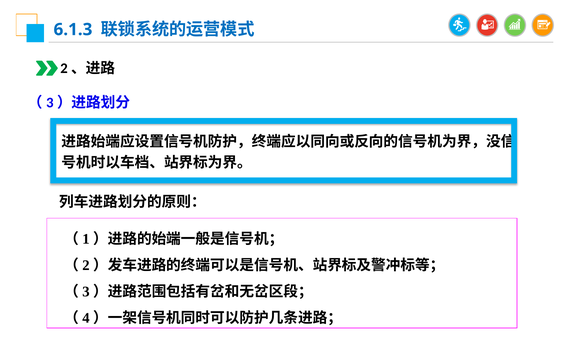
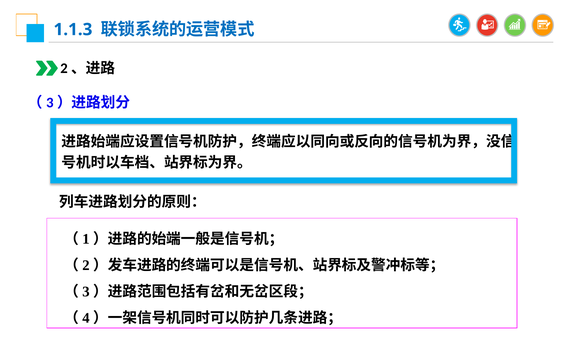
6.1.3: 6.1.3 -> 1.1.3
